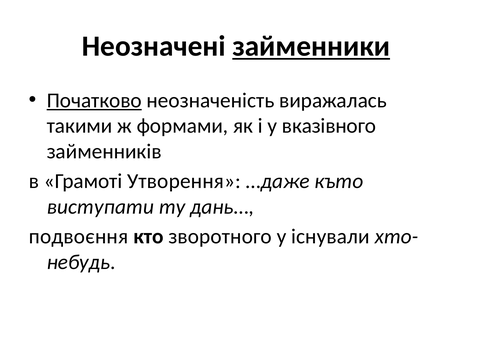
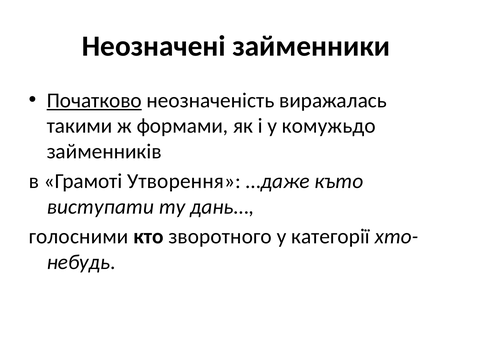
займенники underline: present -> none
вказівного: вказівного -> комужьдо
подвоєння: подвоєння -> голосними
існували: існували -> категорії
